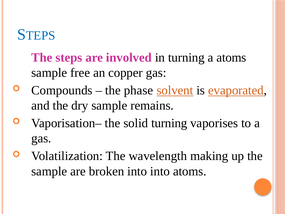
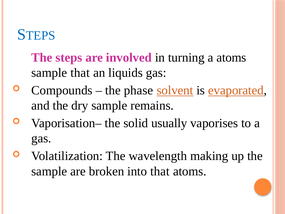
sample free: free -> that
copper: copper -> liquids
solid turning: turning -> usually
into into: into -> that
